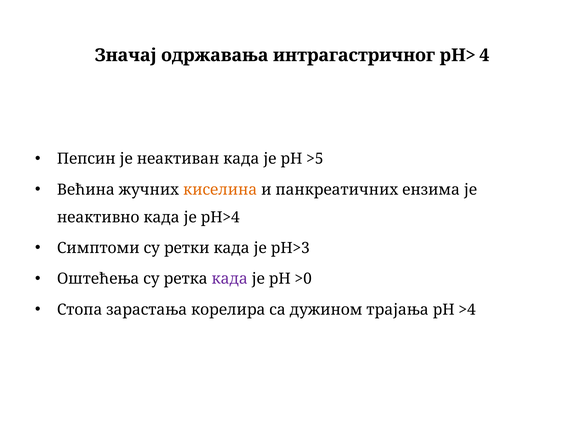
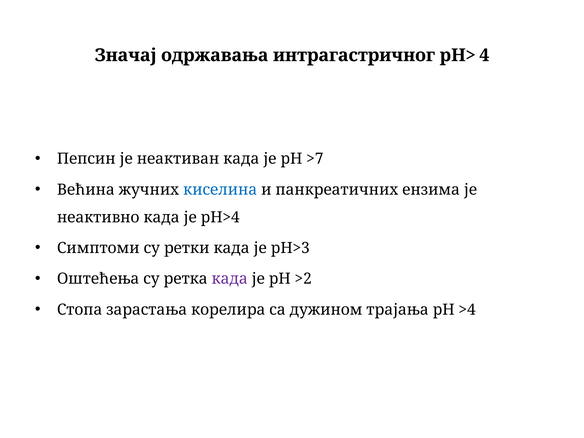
>5: >5 -> >7
киселина colour: orange -> blue
>0: >0 -> >2
